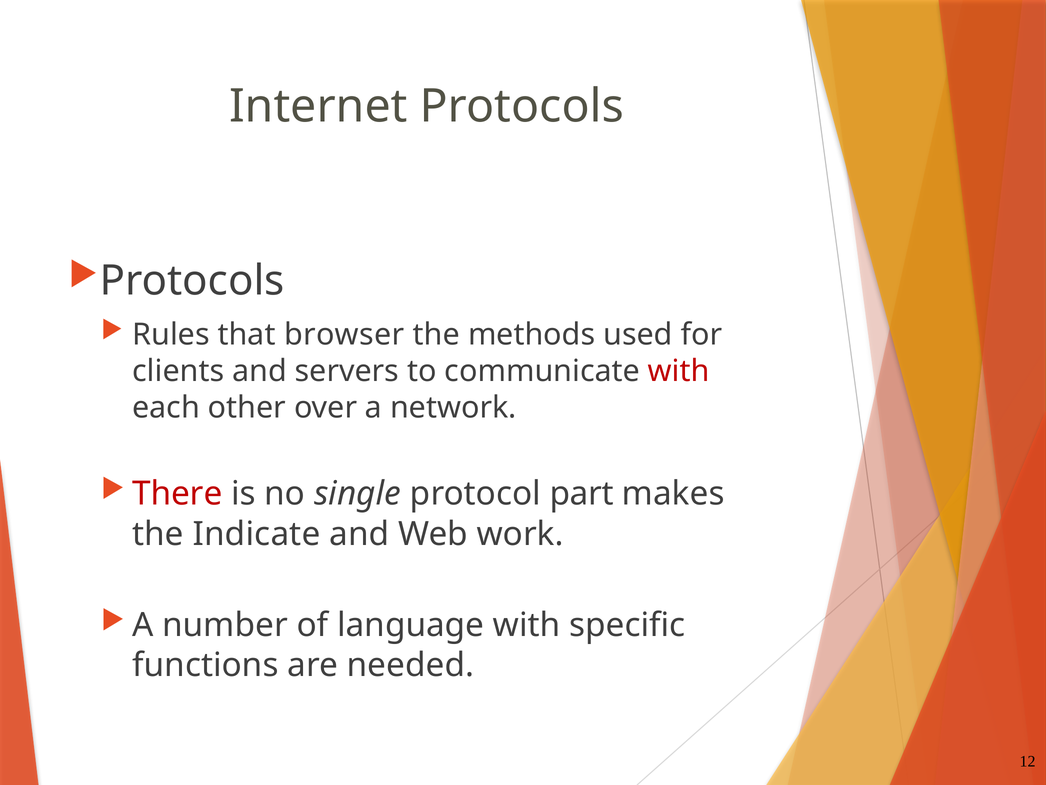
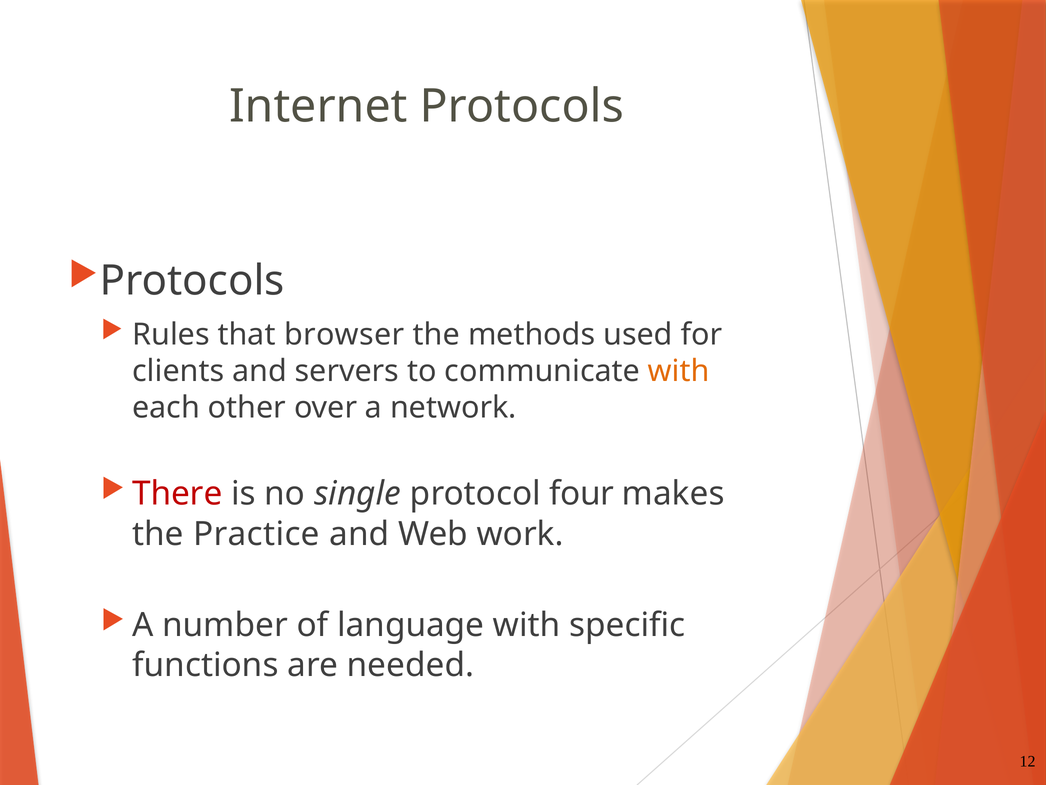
with at (679, 371) colour: red -> orange
part: part -> four
Indicate: Indicate -> Practice
